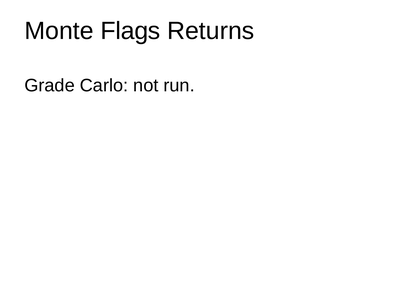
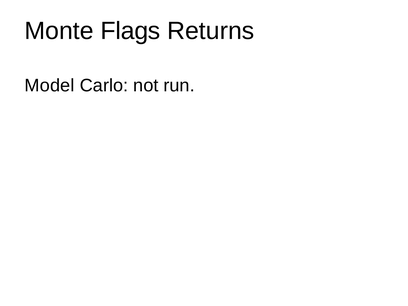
Grade: Grade -> Model
